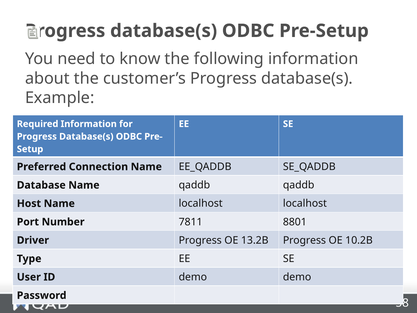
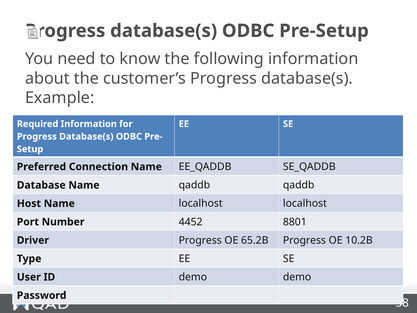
7811: 7811 -> 4452
13.2B: 13.2B -> 65.2B
